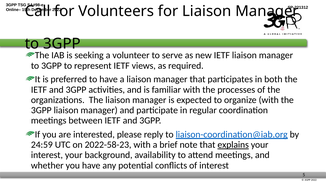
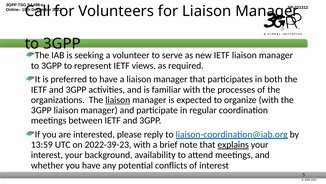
liaison at (118, 100) underline: none -> present
24:59: 24:59 -> 13:59
2022-58-23: 2022-58-23 -> 2022-39-23
